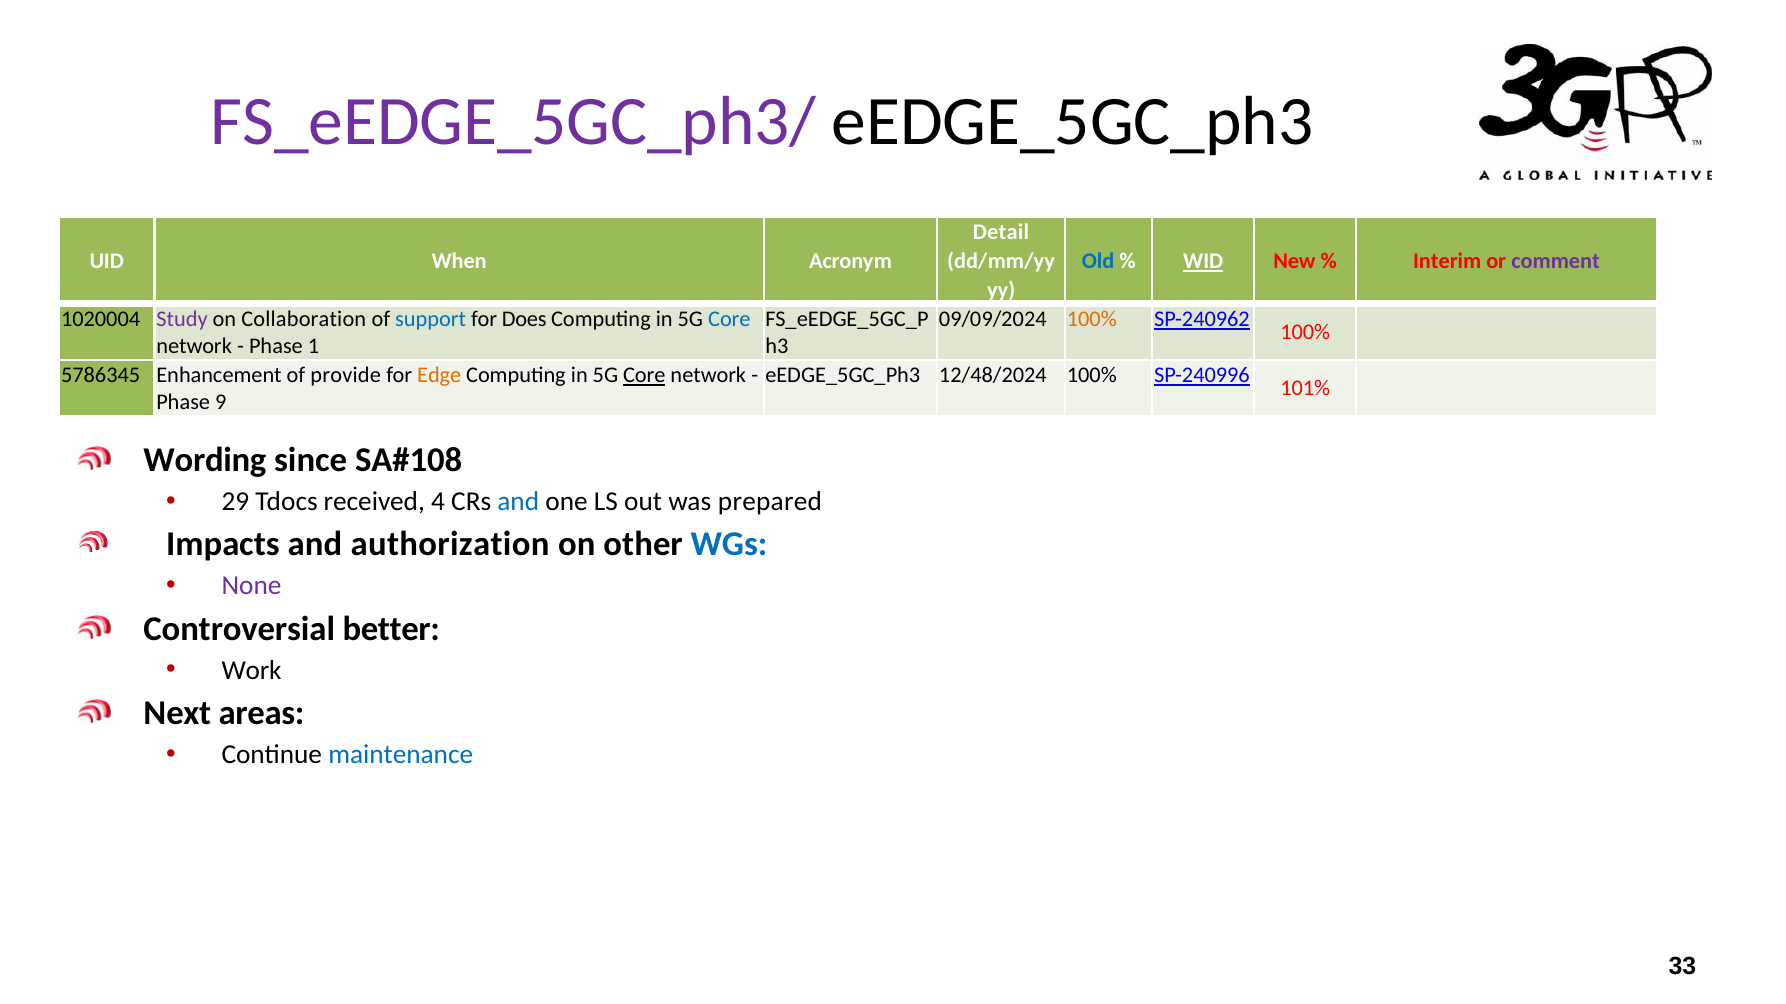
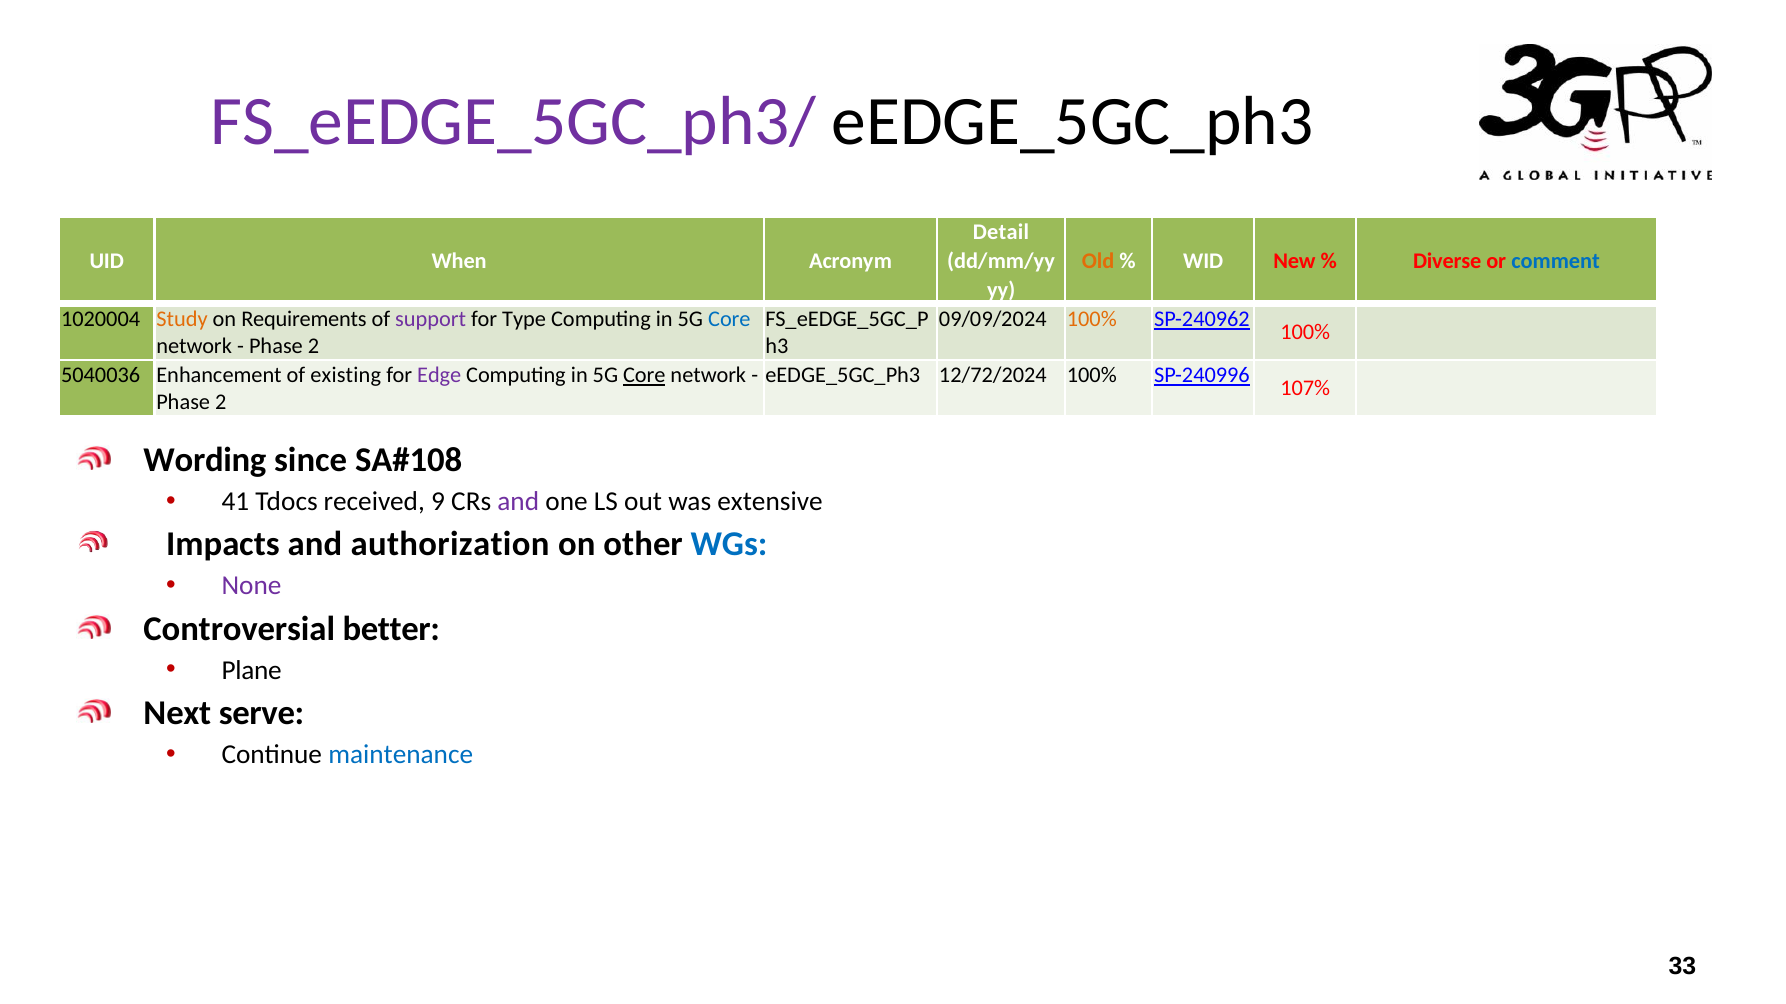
Old colour: blue -> orange
WID underline: present -> none
Interim: Interim -> Diverse
comment colour: purple -> blue
Study colour: purple -> orange
Collaboration: Collaboration -> Requirements
support colour: blue -> purple
Does: Does -> Type
1 at (313, 347): 1 -> 2
5786345: 5786345 -> 5040036
provide: provide -> existing
Edge colour: orange -> purple
12/48/2024: 12/48/2024 -> 12/72/2024
101%: 101% -> 107%
9 at (221, 403): 9 -> 2
29: 29 -> 41
4: 4 -> 9
and at (518, 502) colour: blue -> purple
prepared: prepared -> extensive
Work: Work -> Plane
areas: areas -> serve
